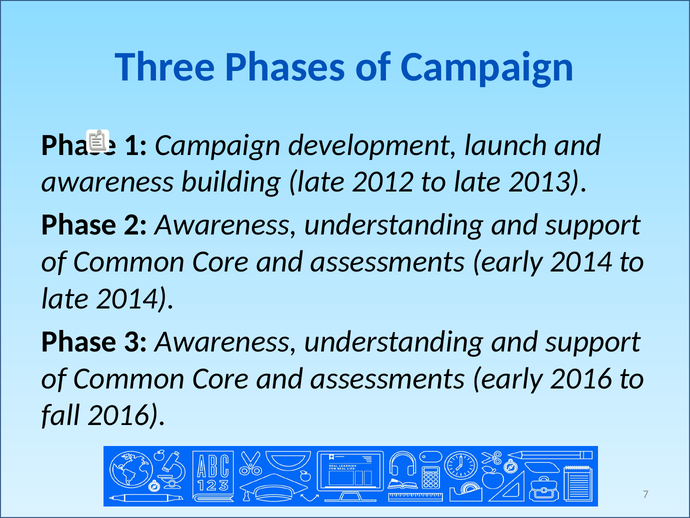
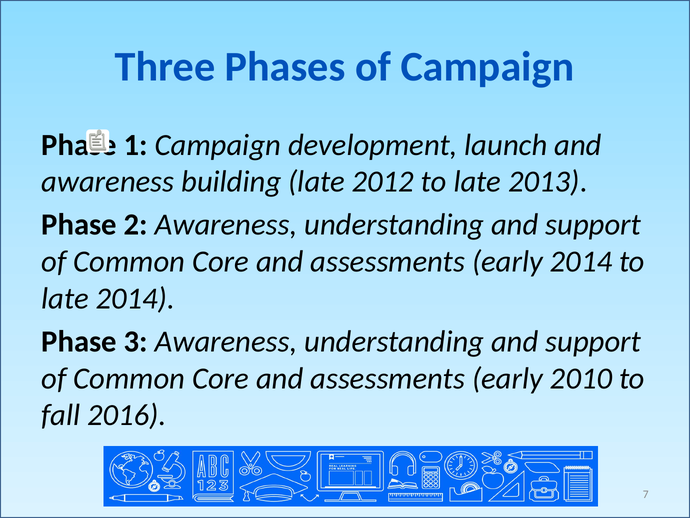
early 2016: 2016 -> 2010
